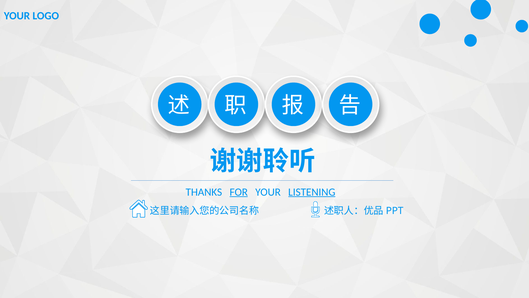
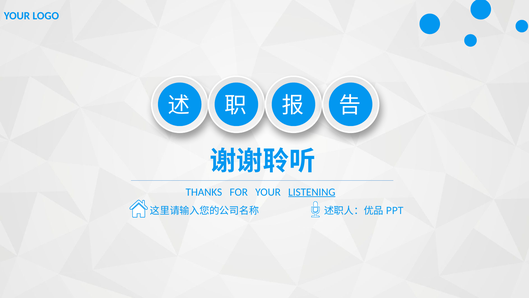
FOR underline: present -> none
